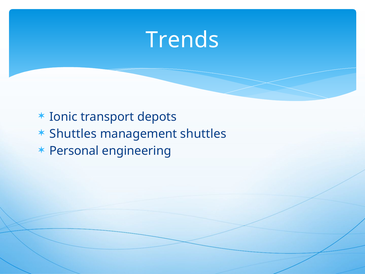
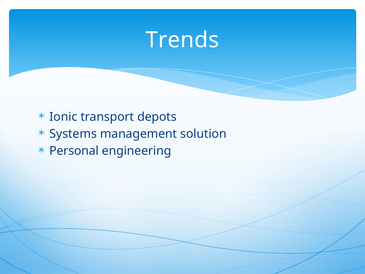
Shuttles at (73, 134): Shuttles -> Systems
management shuttles: shuttles -> solution
